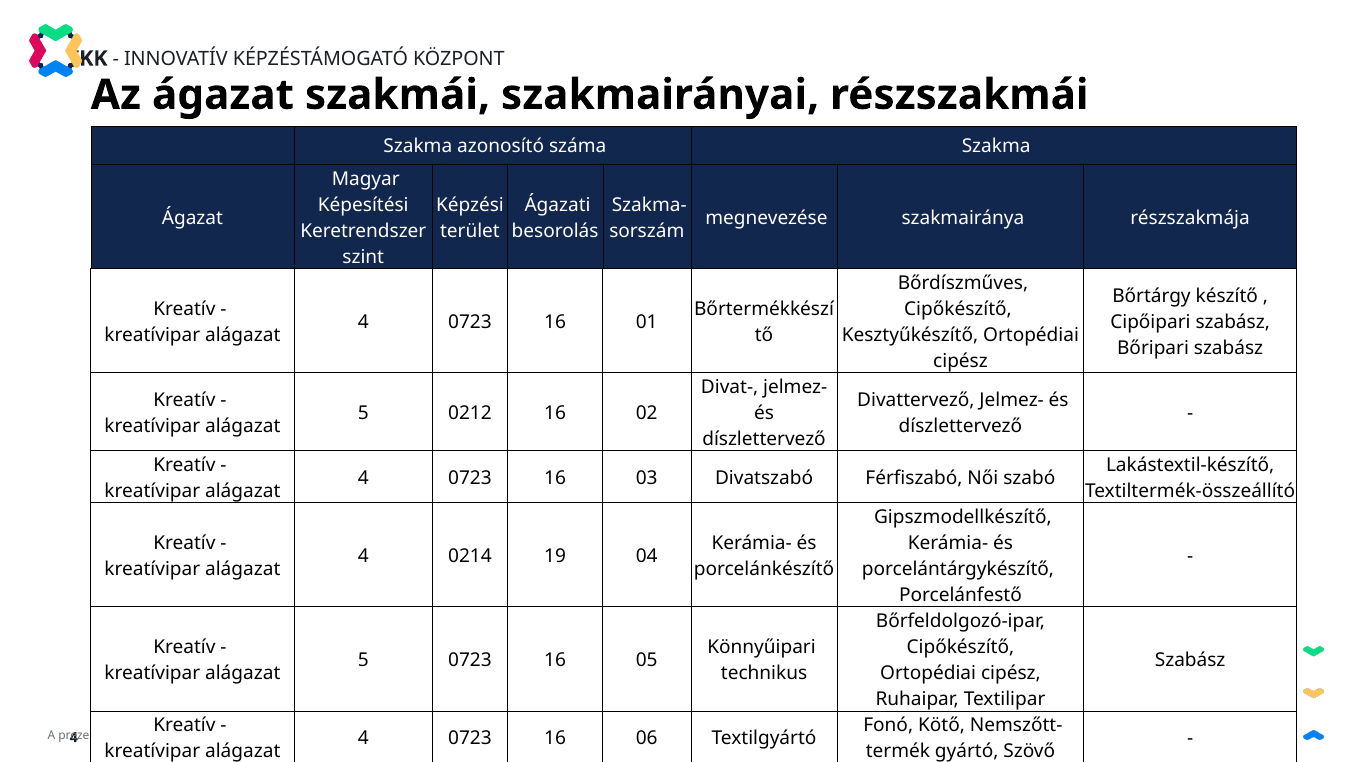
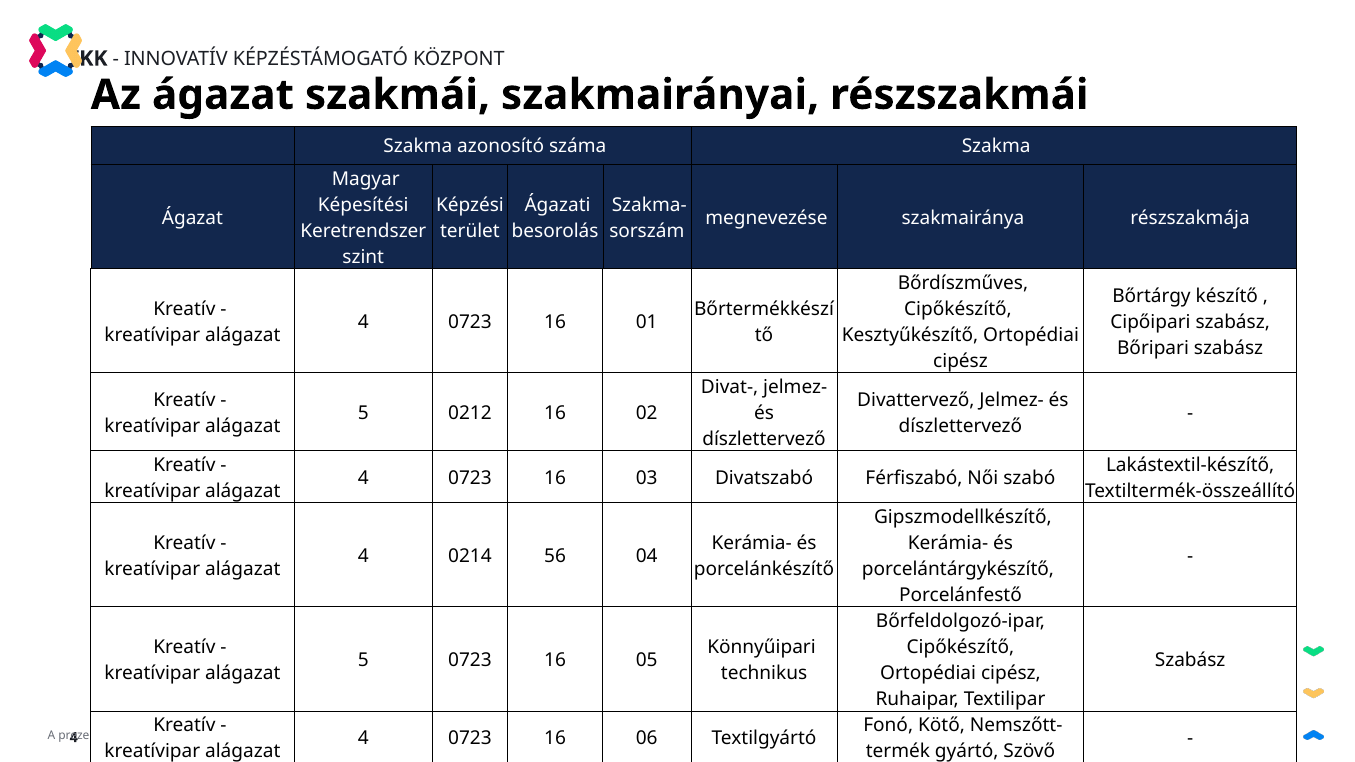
19: 19 -> 56
